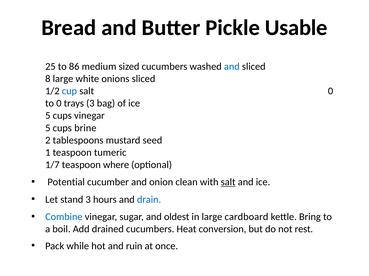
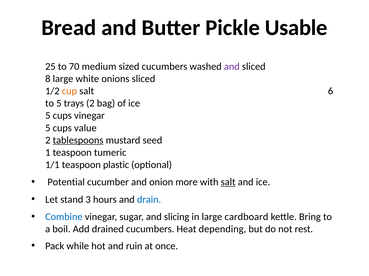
86: 86 -> 70
and at (232, 67) colour: blue -> purple
cup colour: blue -> orange
salt 0: 0 -> 6
to 0: 0 -> 5
trays 3: 3 -> 2
brine: brine -> value
tablespoons underline: none -> present
1/7: 1/7 -> 1/1
where: where -> plastic
clean: clean -> more
oldest: oldest -> slicing
conversion: conversion -> depending
